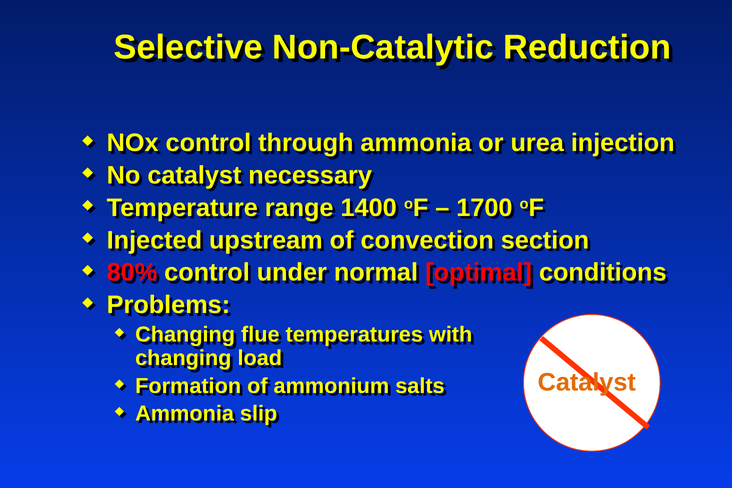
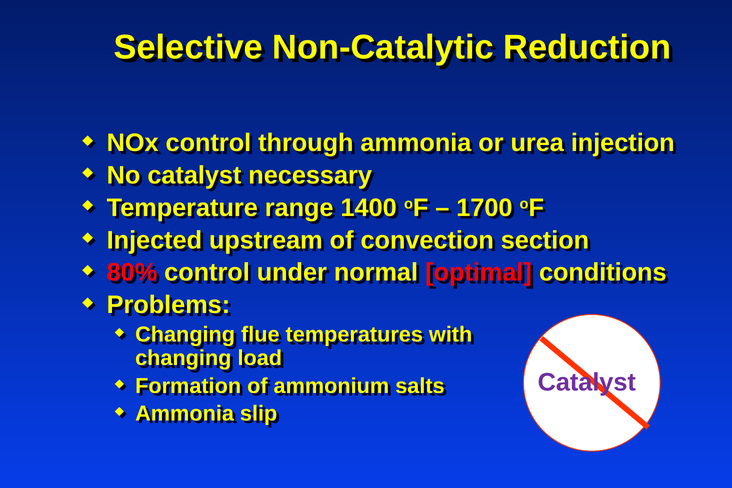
Catalyst at (587, 382) colour: orange -> purple
